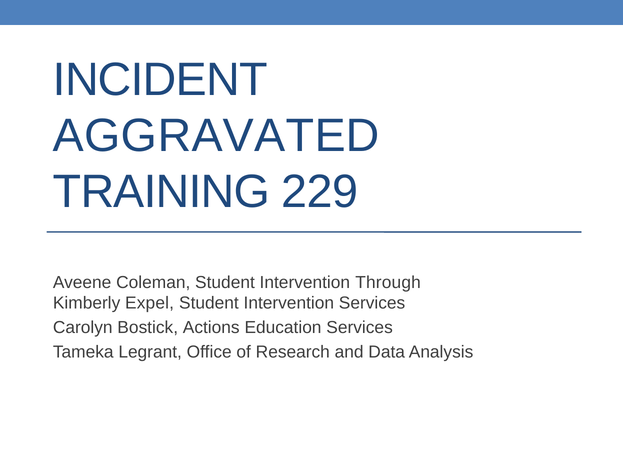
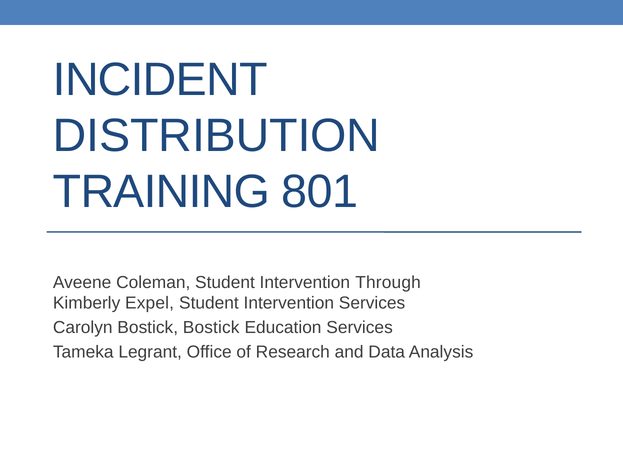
AGGRAVATED: AGGRAVATED -> DISTRIBUTION
229: 229 -> 801
Bostick Actions: Actions -> Bostick
